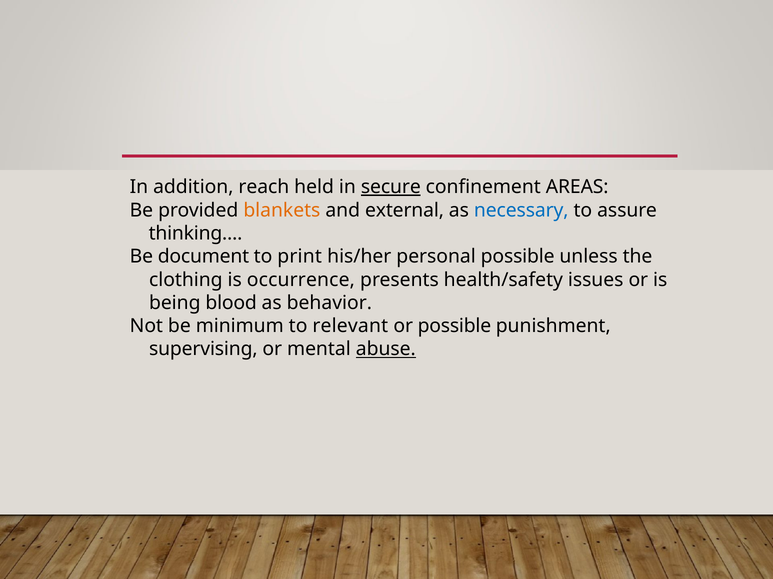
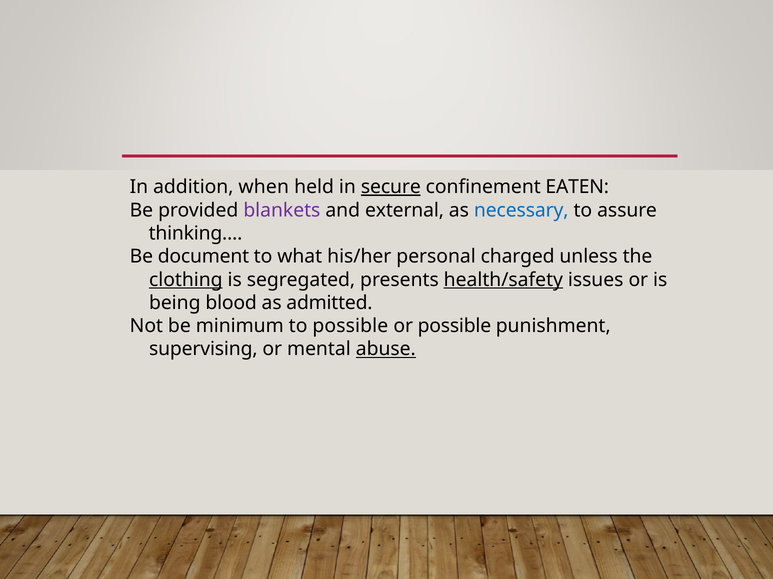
reach: reach -> when
AREAS: AREAS -> EATEN
blankets colour: orange -> purple
print: print -> what
personal possible: possible -> charged
clothing underline: none -> present
occurrence: occurrence -> segregated
health/safety underline: none -> present
behavior: behavior -> admitted
to relevant: relevant -> possible
